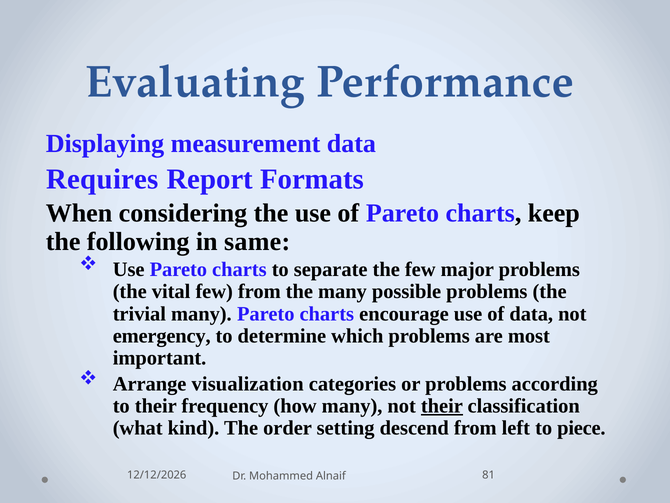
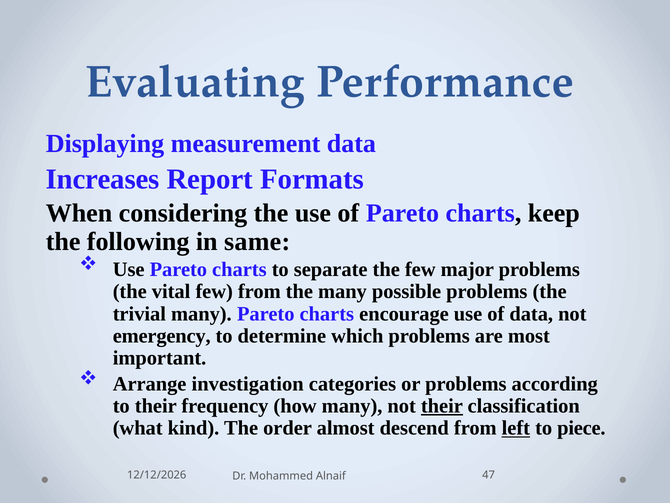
Requires: Requires -> Increases
visualization: visualization -> investigation
setting: setting -> almost
left underline: none -> present
81: 81 -> 47
